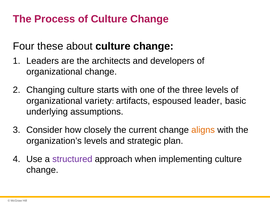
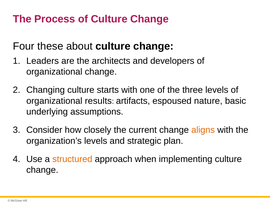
variety: variety -> results
leader: leader -> nature
structured colour: purple -> orange
